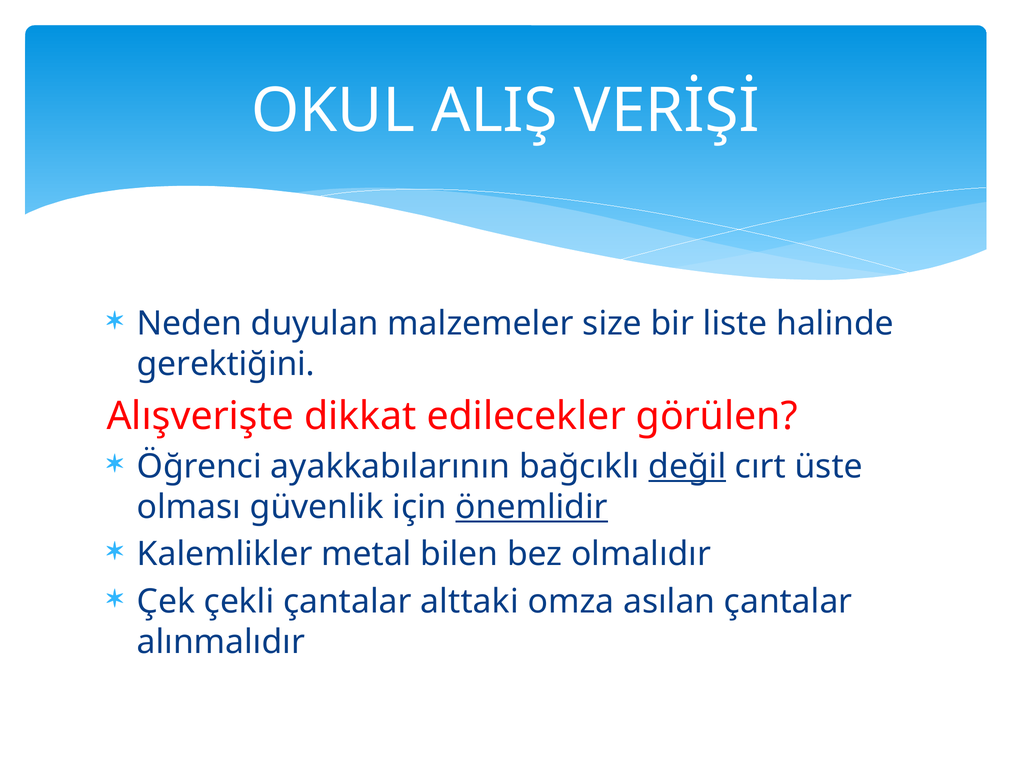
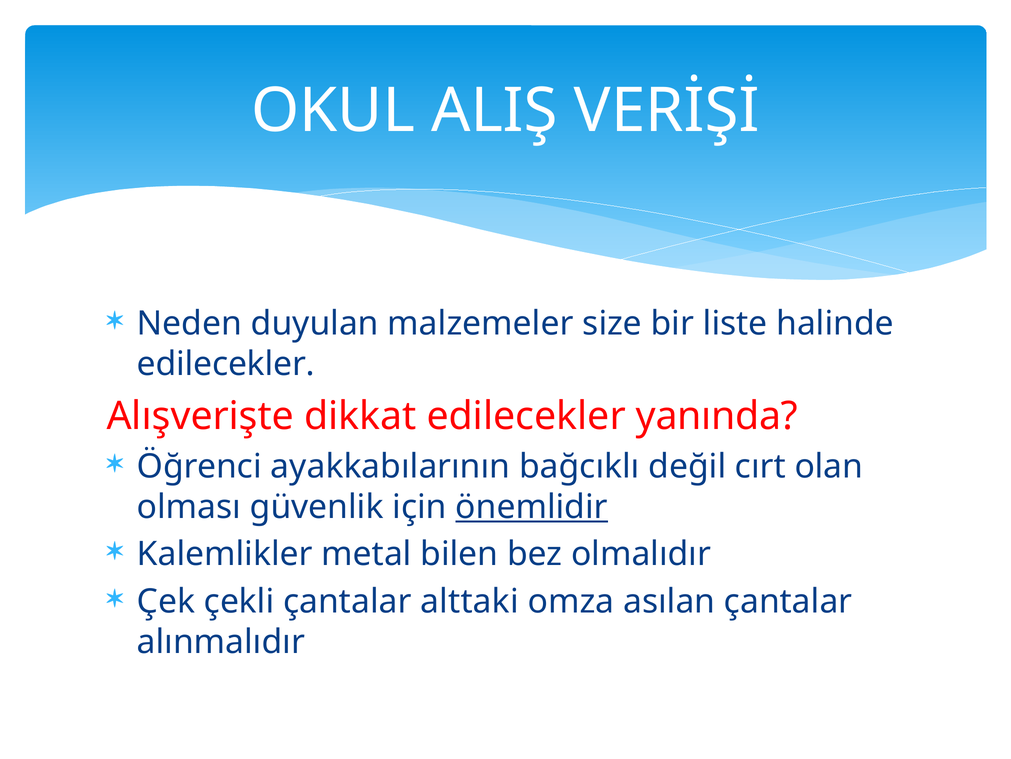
gerektiğini at (226, 364): gerektiğini -> edilecekler
görülen: görülen -> yanında
değil underline: present -> none
üste: üste -> olan
